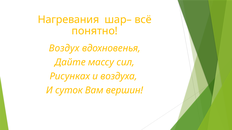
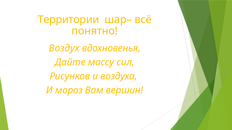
Нагревания: Нагревания -> Территории
Рисунках: Рисунках -> Рисунков
суток: суток -> мороз
